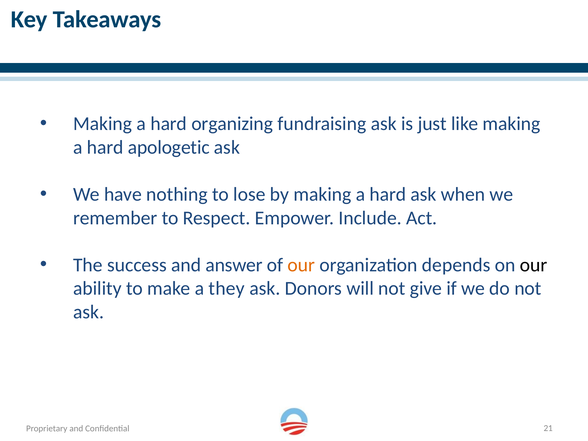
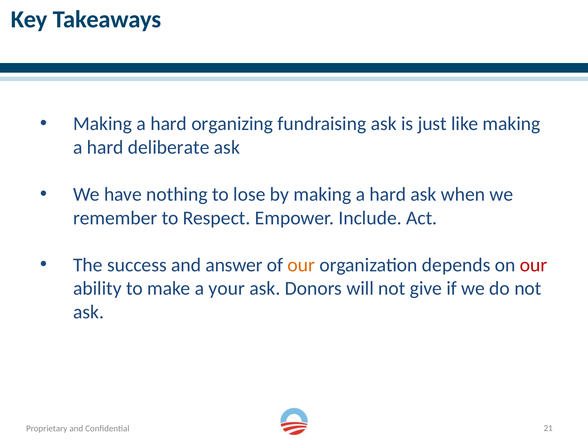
apologetic: apologetic -> deliberate
our at (534, 265) colour: black -> red
they: they -> your
